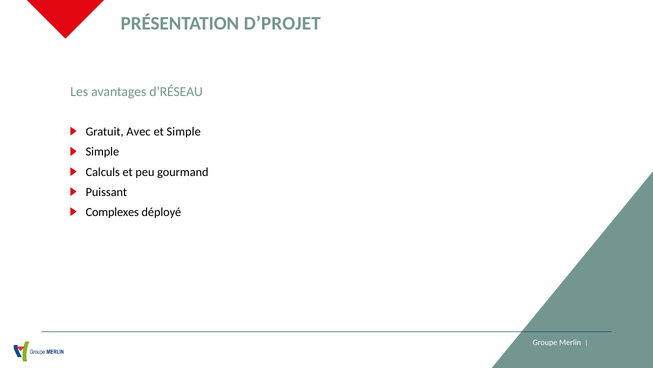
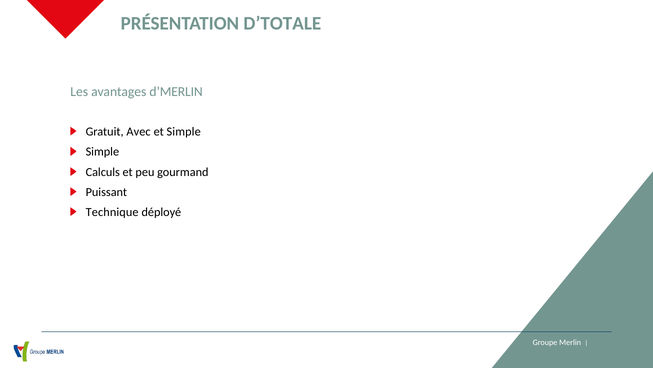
D’PROJET: D’PROJET -> D’TOTALE
d’RÉSEAU: d’RÉSEAU -> d’MERLIN
Complexes: Complexes -> Technique
